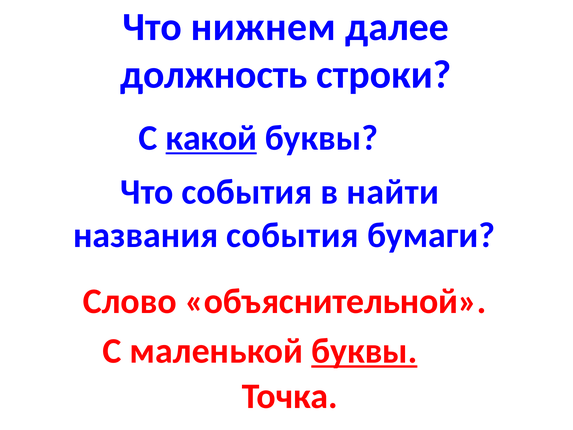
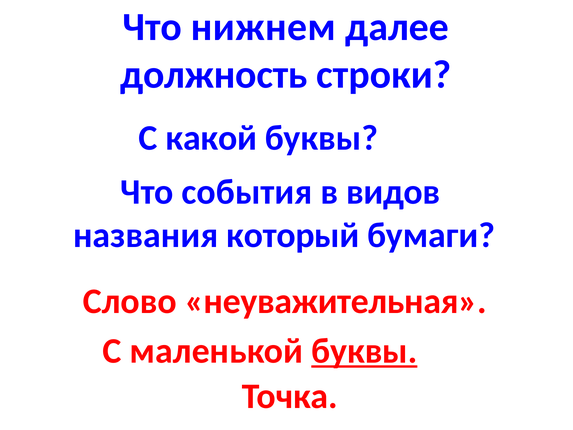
какой underline: present -> none
найти: найти -> видов
названия события: события -> который
объяснительной: объяснительной -> неуважительная
